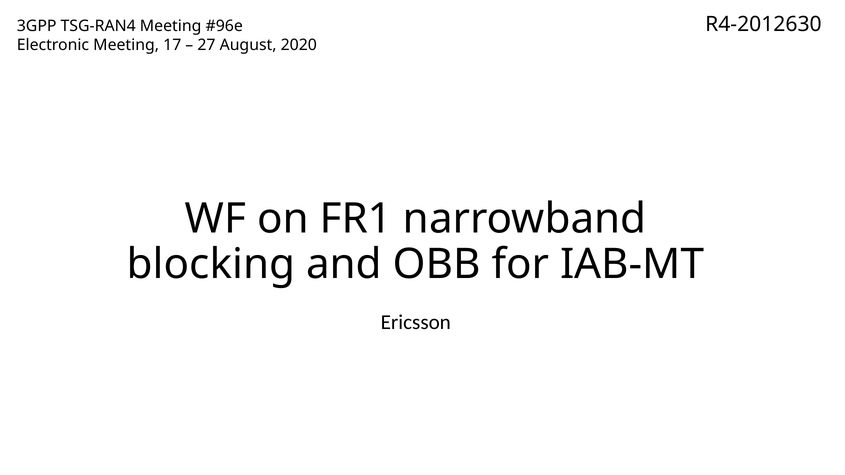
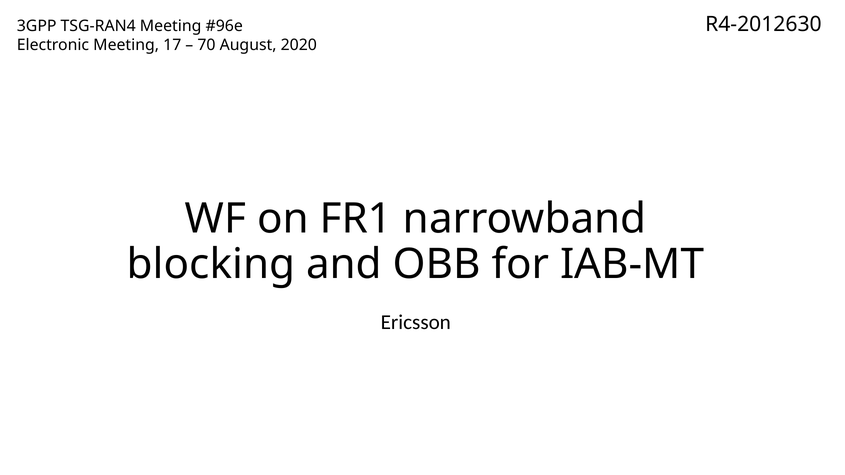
27: 27 -> 70
